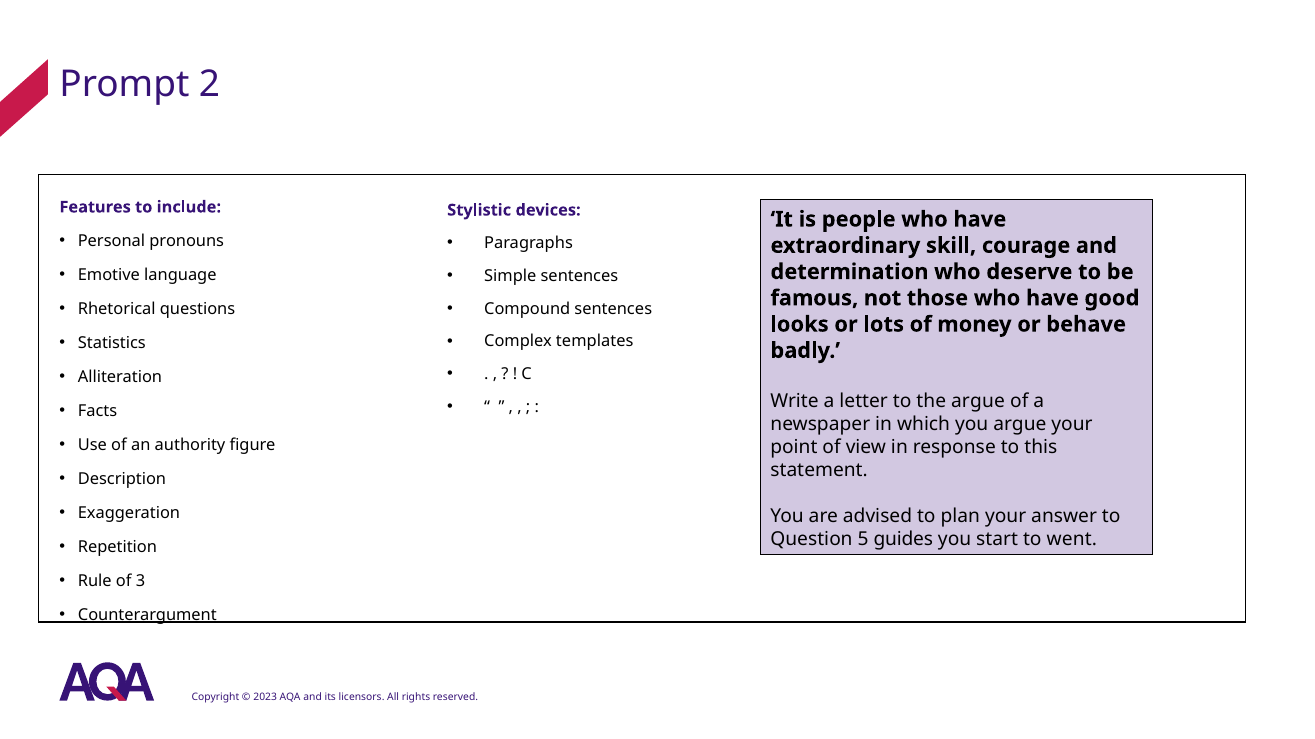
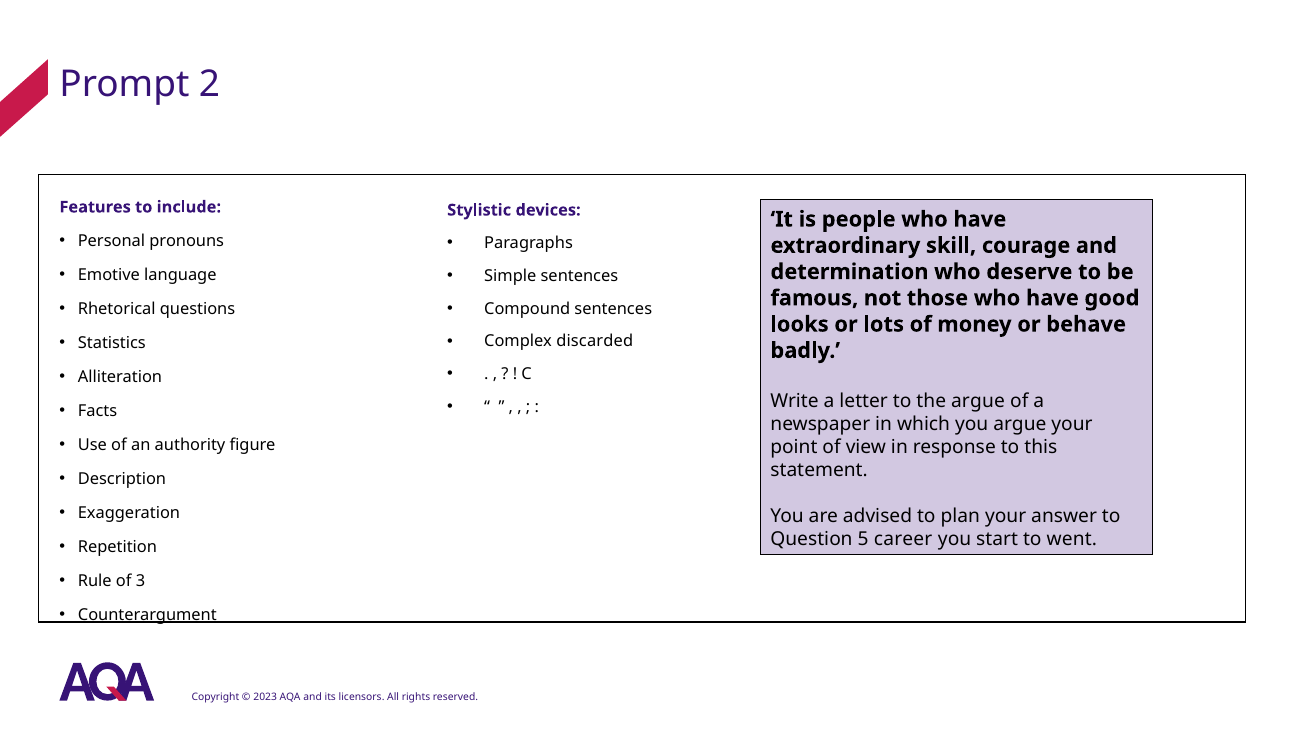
templates: templates -> discarded
guides: guides -> career
